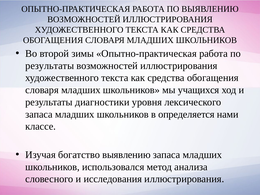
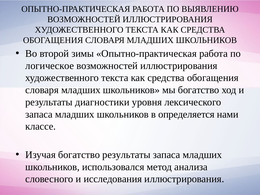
результаты at (50, 66): результаты -> логическое
мы учащихся: учащихся -> богатство
богатство выявлению: выявлению -> результаты
